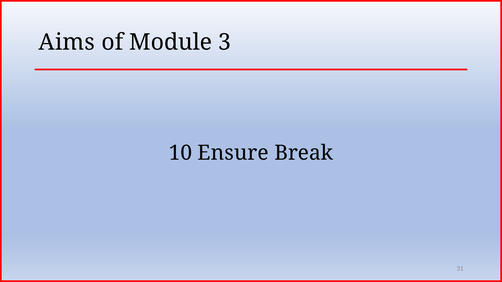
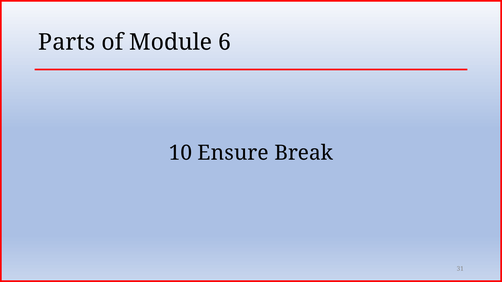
Aims: Aims -> Parts
3: 3 -> 6
